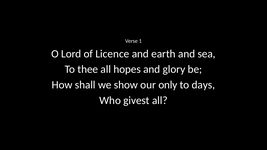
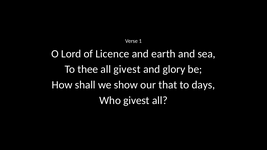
all hopes: hopes -> givest
only: only -> that
